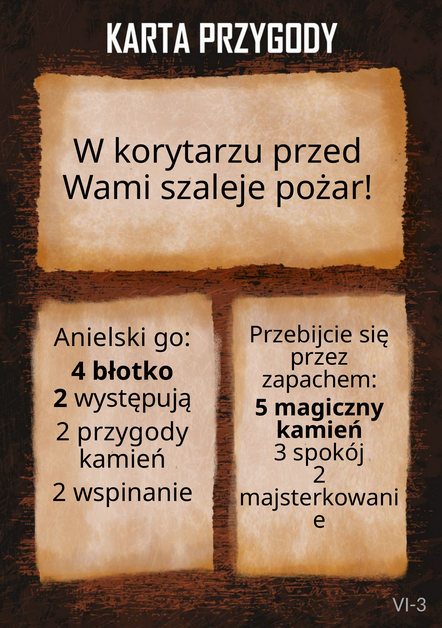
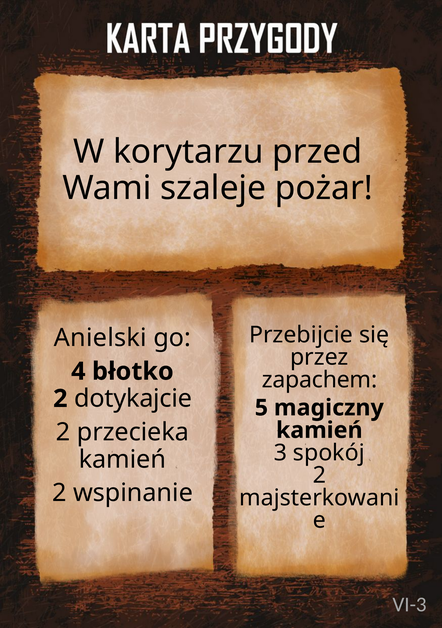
występują: występują -> dotykajcie
przygody: przygody -> przecieka
